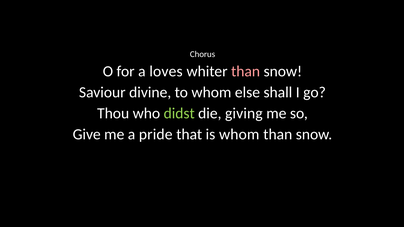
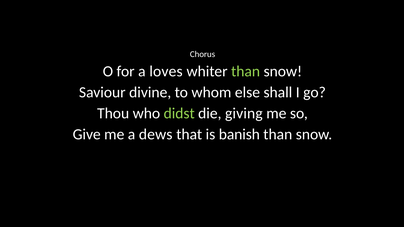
than at (246, 72) colour: pink -> light green
pride: pride -> dews
is whom: whom -> banish
